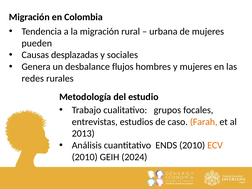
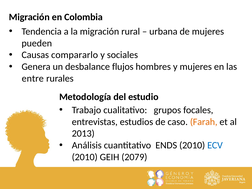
desplazadas: desplazadas -> compararlo
redes: redes -> entre
ECV colour: orange -> blue
2024: 2024 -> 2079
